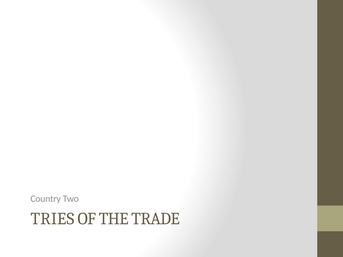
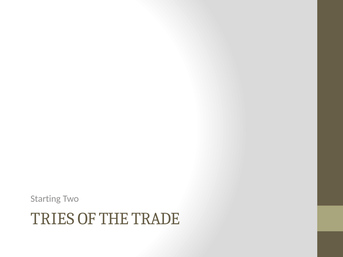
Country: Country -> Starting
